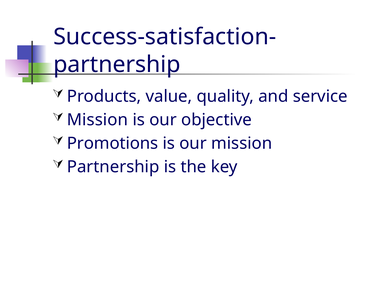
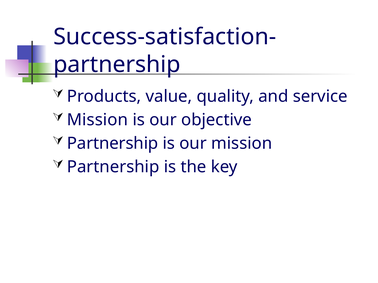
Promotions at (113, 144): Promotions -> Partnership
